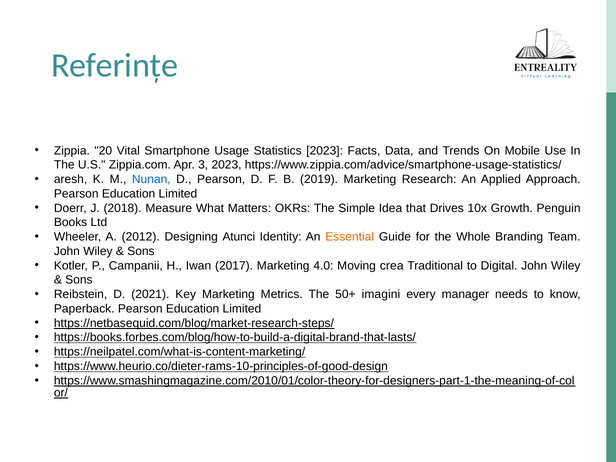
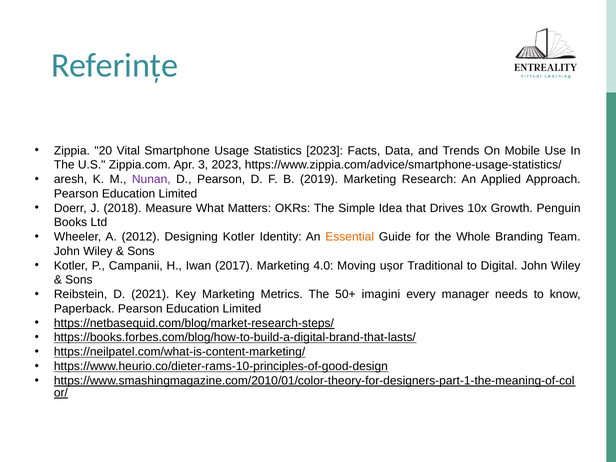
Nunan colour: blue -> purple
Designing Atunci: Atunci -> Kotler
crea: crea -> ușor
